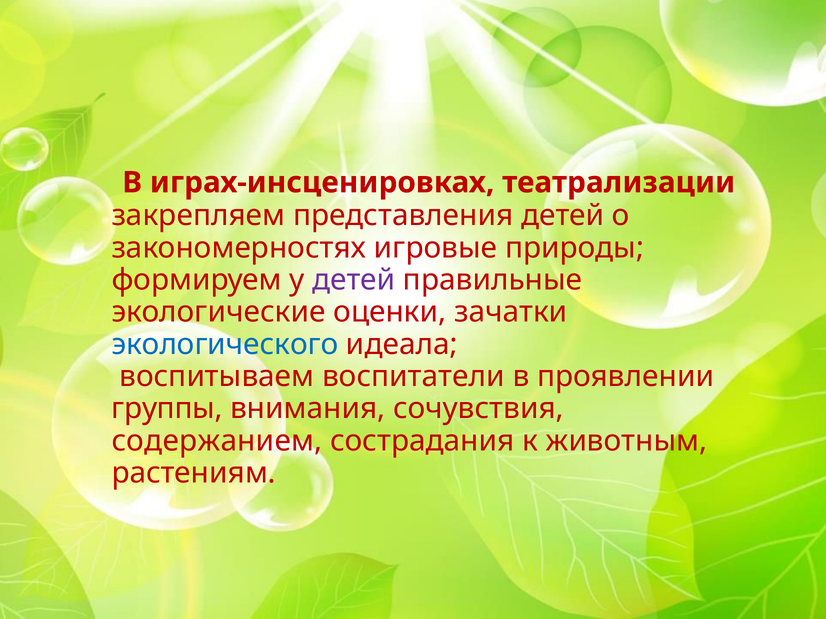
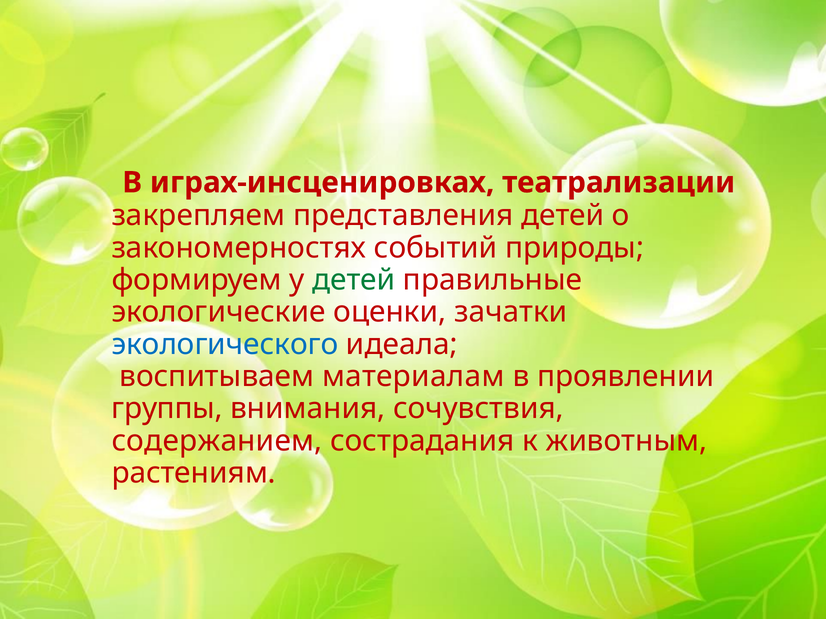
игровые: игровые -> событий
детей at (354, 280) colour: purple -> green
воспитатели: воспитатели -> материалам
